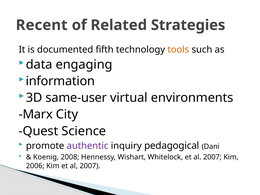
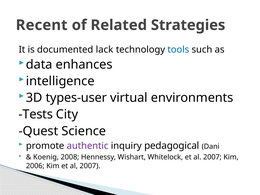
fifth: fifth -> lack
tools colour: orange -> blue
engaging: engaging -> enhances
information: information -> intelligence
same-user: same-user -> types-user
Marx: Marx -> Tests
